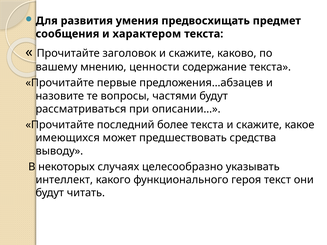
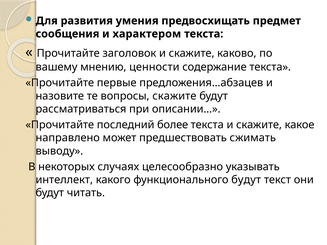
вопросы частями: частями -> скажите
имеющихся: имеющихся -> направлено
средства: средства -> сжимать
функционального героя: героя -> будут
